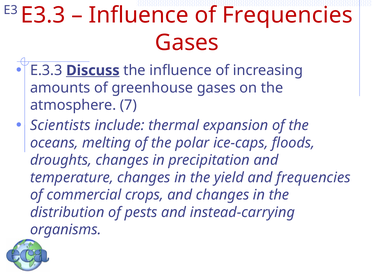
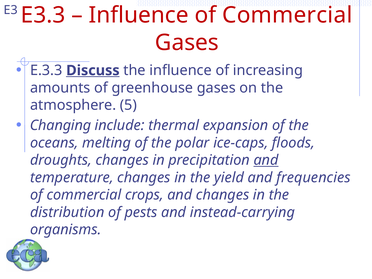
Influence of Frequencies: Frequencies -> Commercial
7: 7 -> 5
Scientists: Scientists -> Changing
and at (266, 160) underline: none -> present
